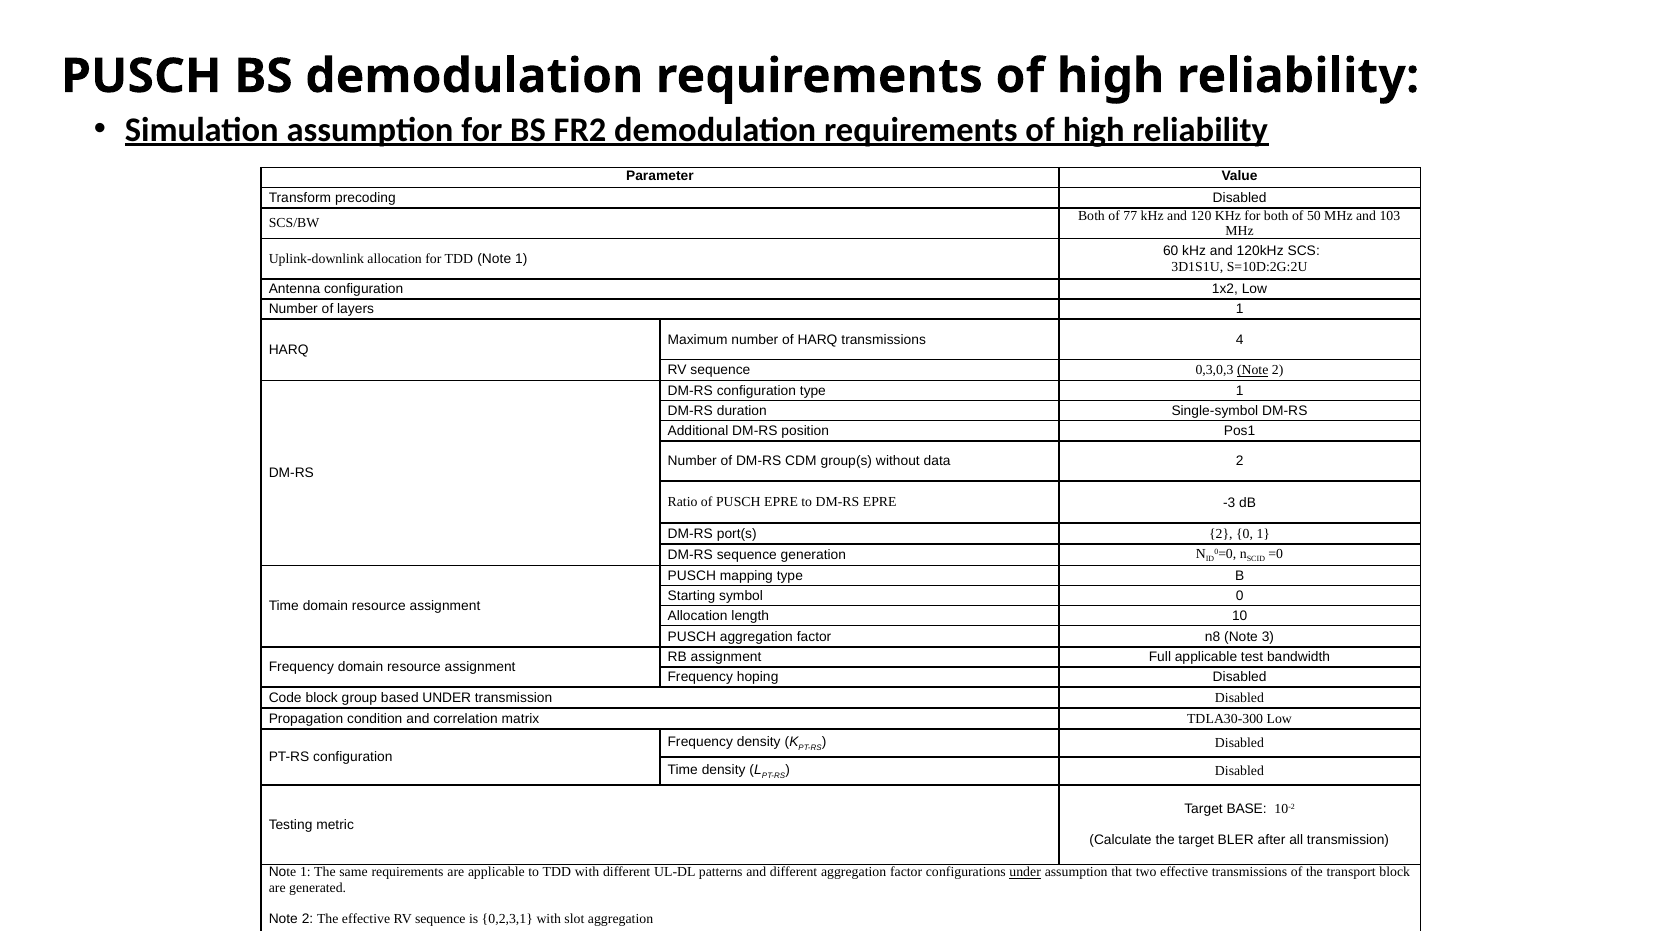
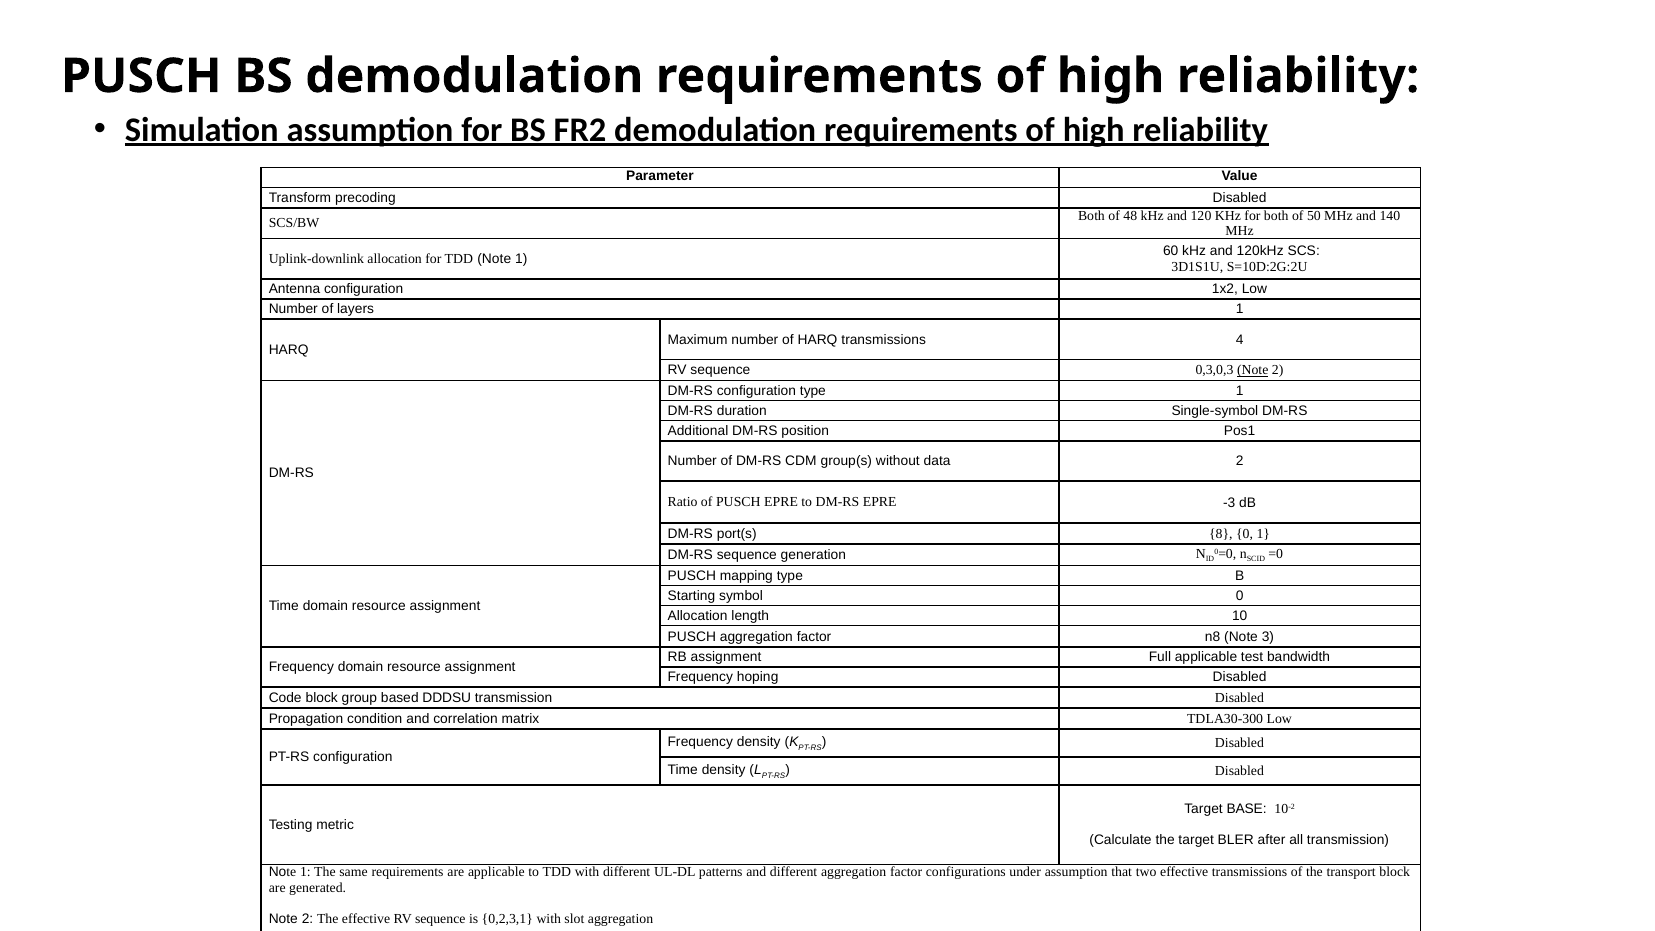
77: 77 -> 48
103: 103 -> 140
port(s 2: 2 -> 8
based UNDER: UNDER -> DDDSU
under at (1025, 872) underline: present -> none
